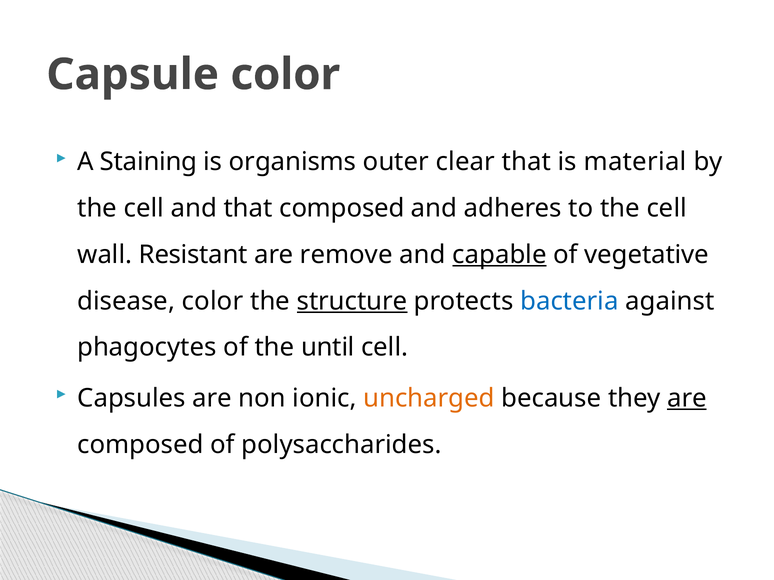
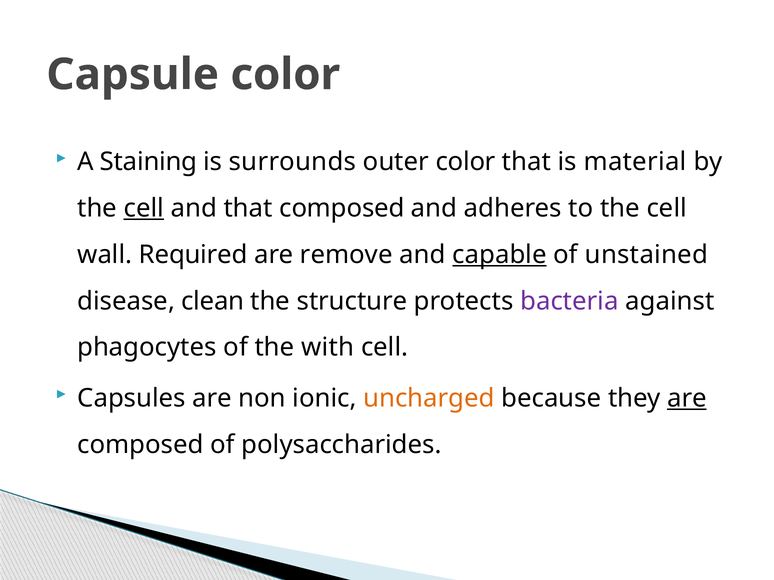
organisms: organisms -> surrounds
outer clear: clear -> color
cell at (144, 208) underline: none -> present
Resistant: Resistant -> Required
vegetative: vegetative -> unstained
disease color: color -> clean
structure underline: present -> none
bacteria colour: blue -> purple
until: until -> with
